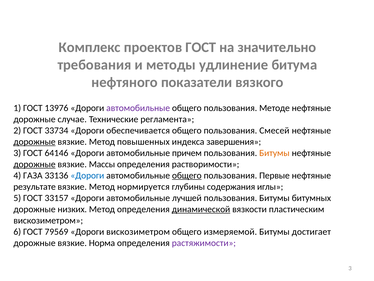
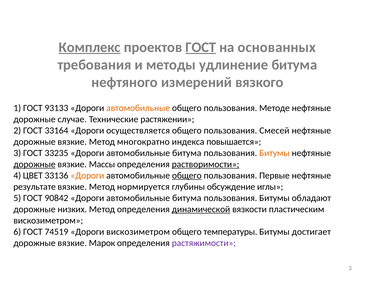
Комплекс underline: none -> present
ГОСТ at (201, 47) underline: none -> present
значительно: значительно -> основанных
показатели: показатели -> измерений
13976: 13976 -> 93133
автомобильные at (138, 108) colour: purple -> orange
регламента: регламента -> растяжении
33734: 33734 -> 33164
обеспечивается: обеспечивается -> осуществляется
дорожные at (35, 142) underline: present -> none
повышенных: повышенных -> многократно
завершения: завершения -> повышается
64146: 64146 -> 33235
причем at (187, 153): причем -> битума
растворимости underline: none -> present
ГАЗА: ГАЗА -> ЦВЕТ
Дороги at (87, 175) colour: blue -> orange
содержания: содержания -> обсуждение
33157: 33157 -> 90842
лучшей at (187, 198): лучшей -> битума
битумных: битумных -> обладают
79569: 79569 -> 74519
измеряемой: измеряемой -> температуры
Норма: Норма -> Марок
